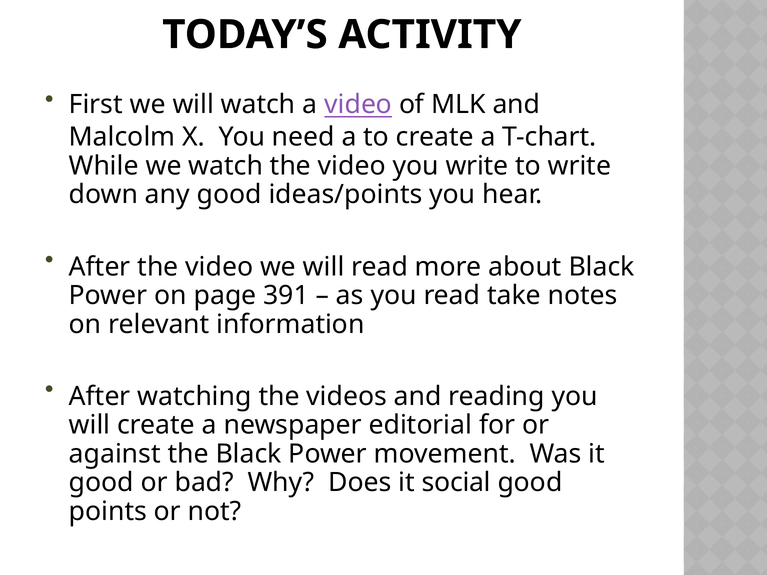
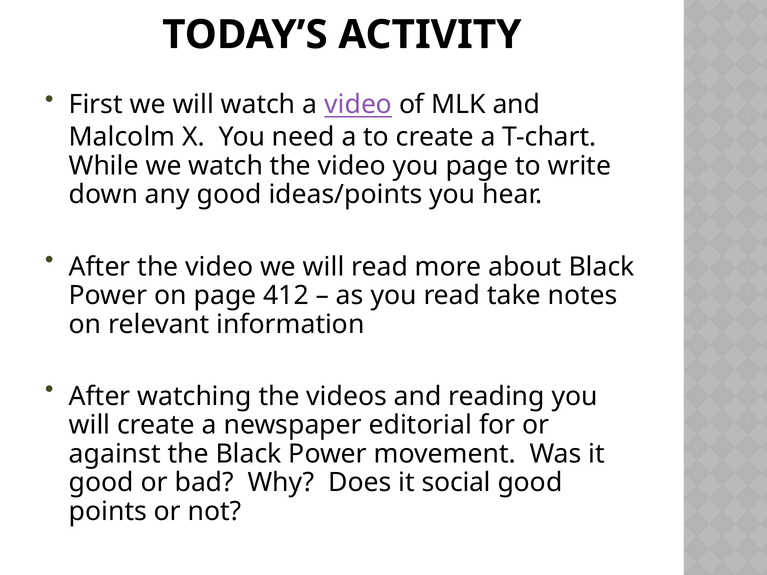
you write: write -> page
391: 391 -> 412
